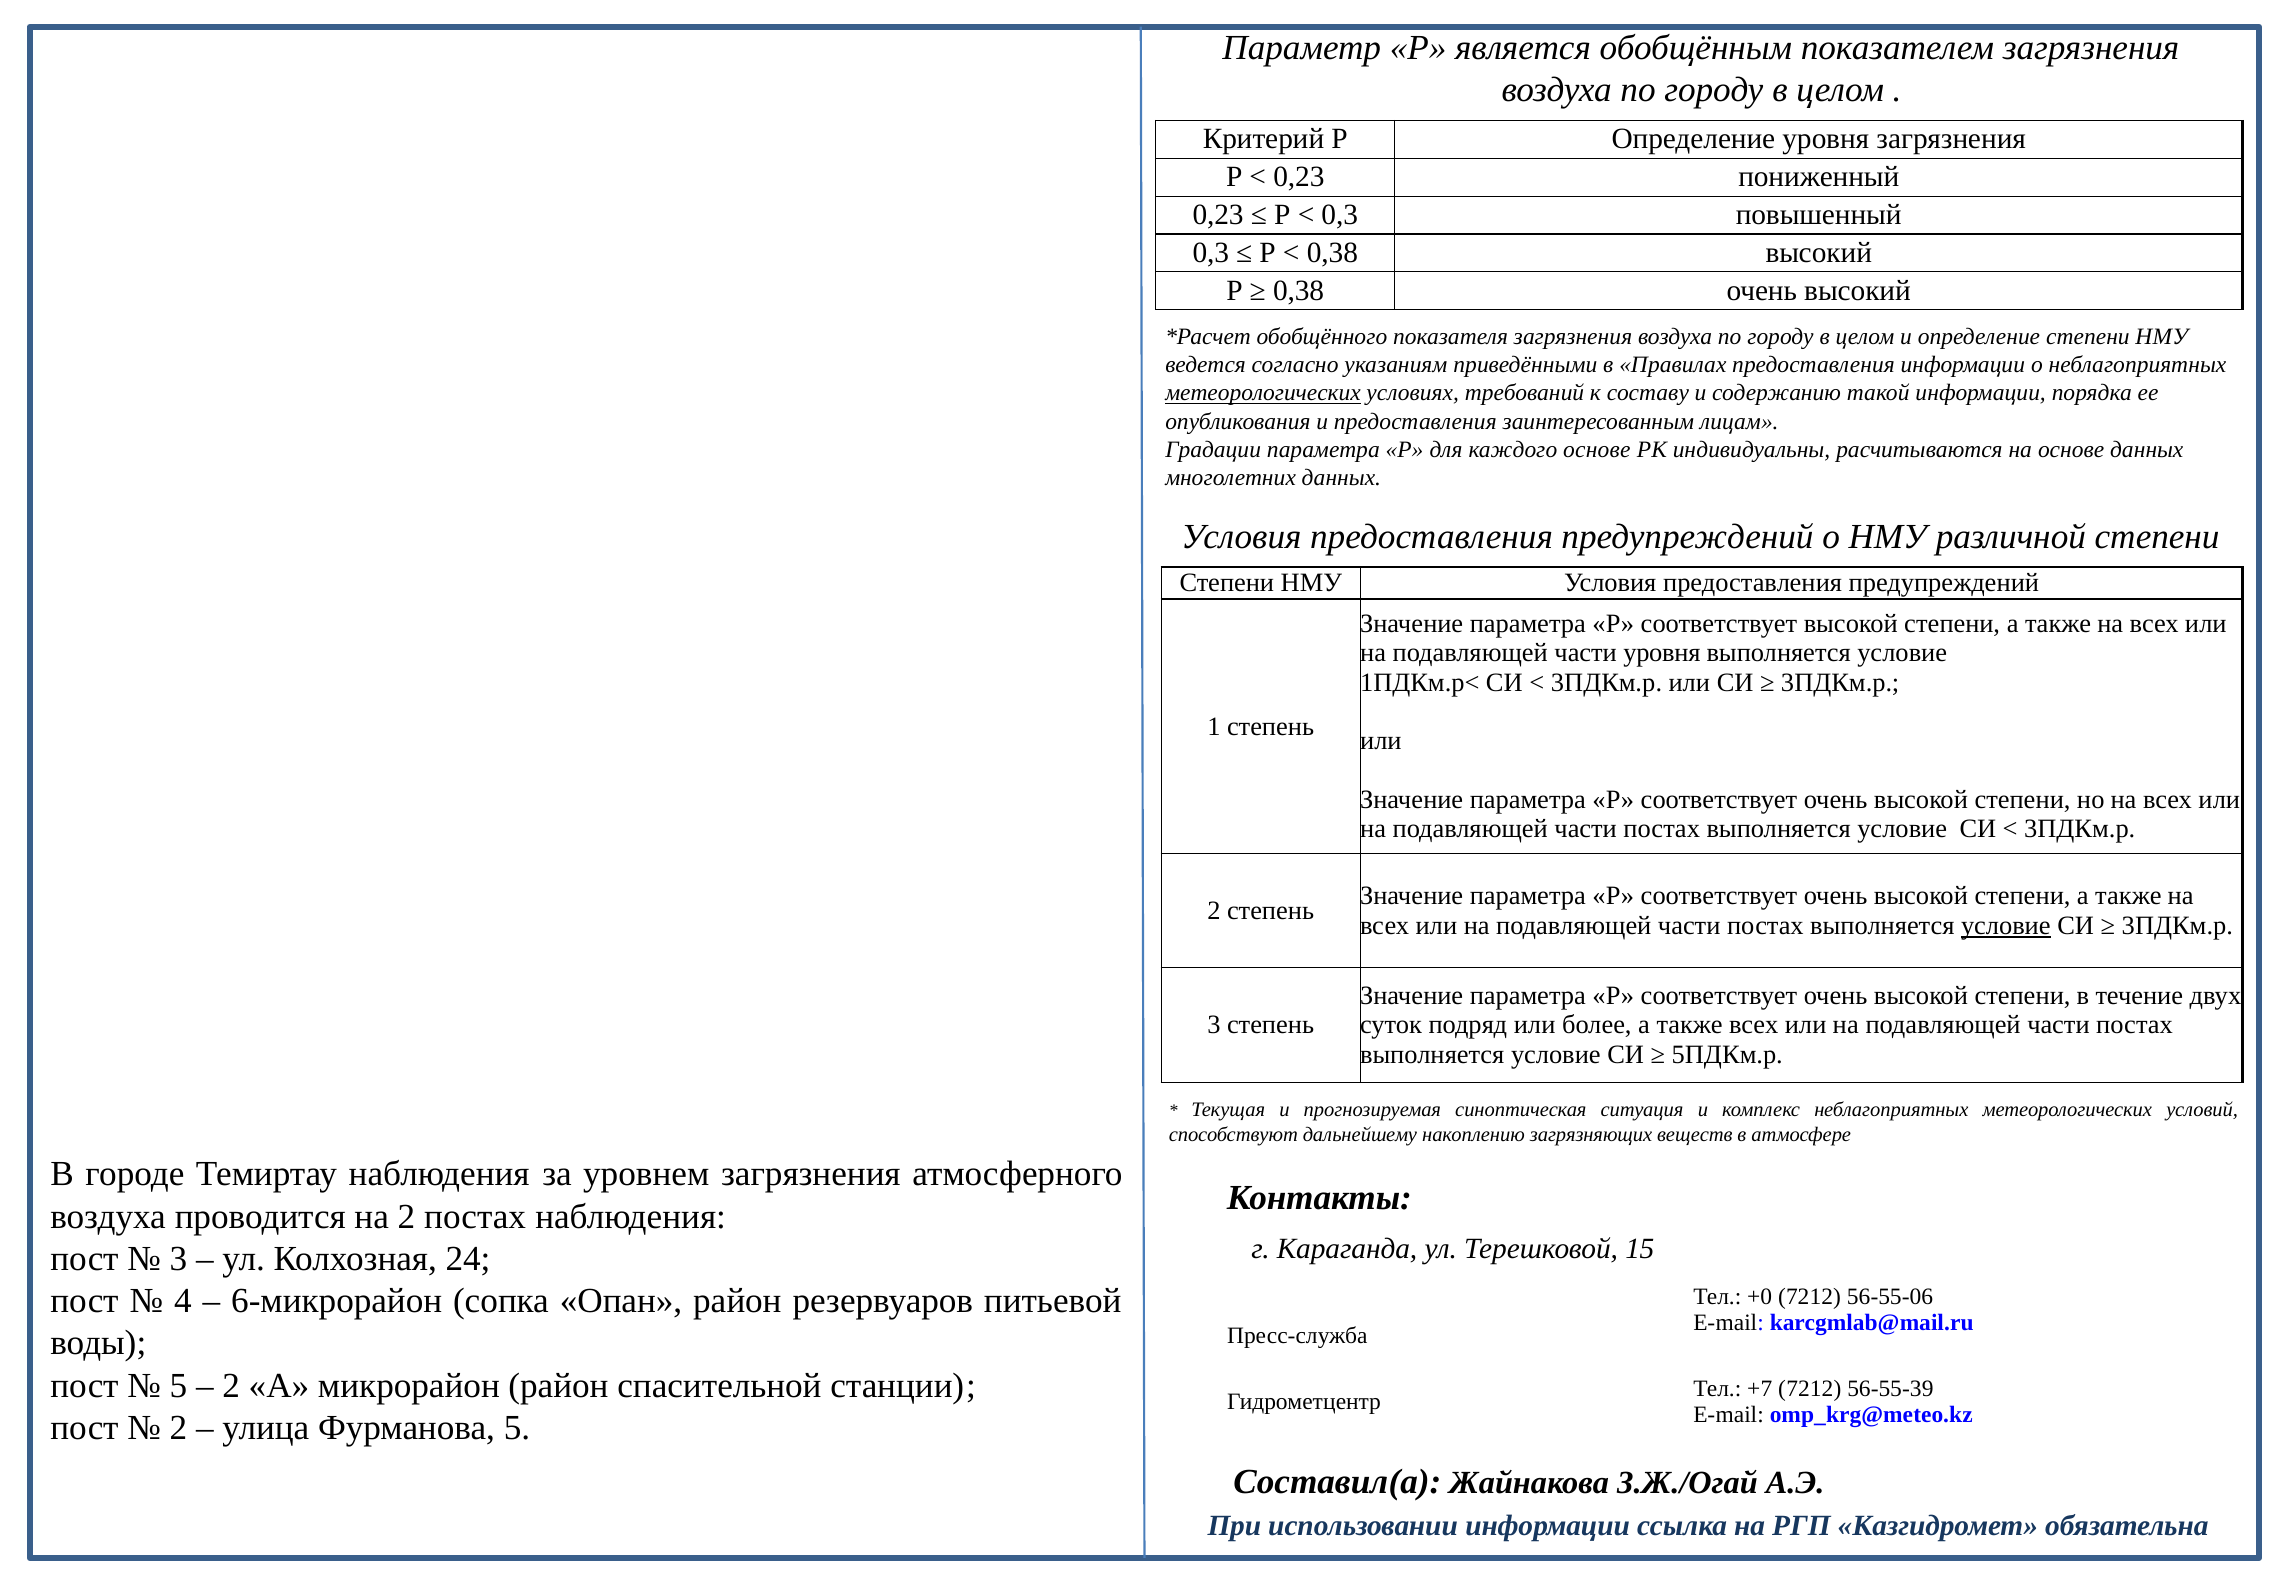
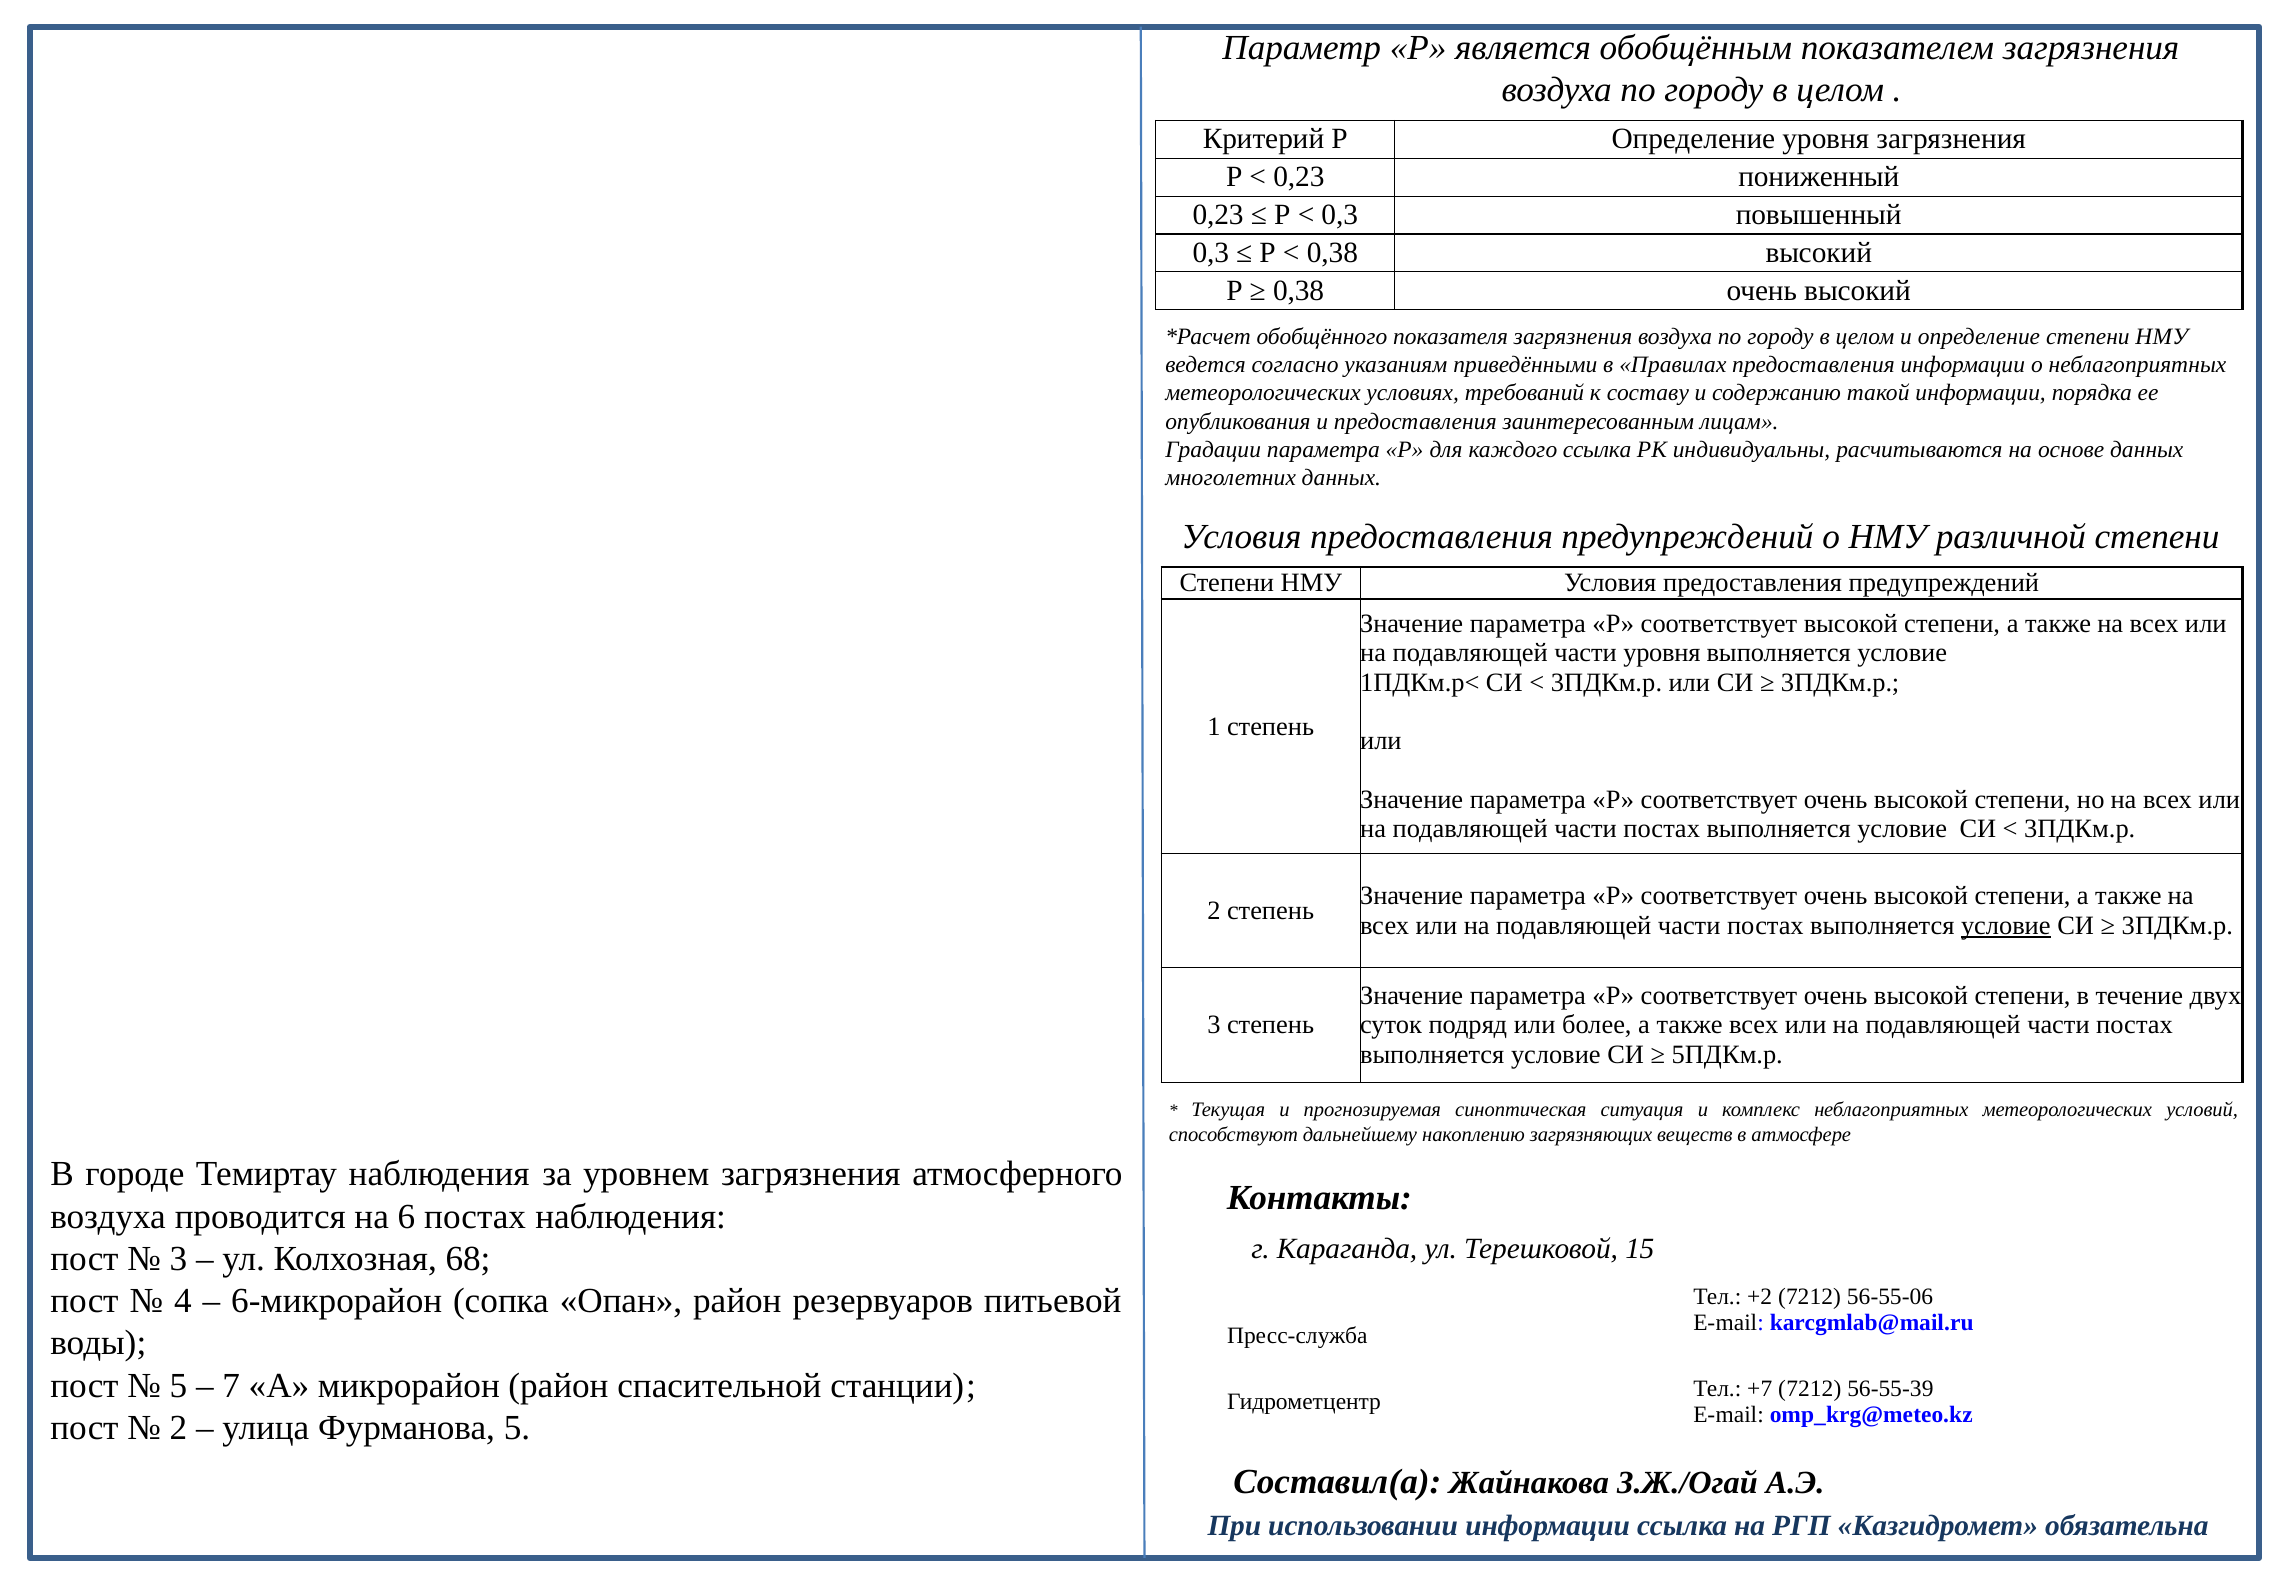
метеорологических at (1263, 393) underline: present -> none
каждого основе: основе -> ссылка
на 2: 2 -> 6
24: 24 -> 68
+0: +0 -> +2
2 at (231, 1385): 2 -> 7
